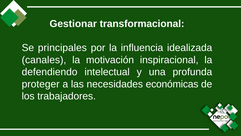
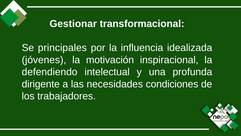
canales: canales -> jóvenes
proteger: proteger -> dirigente
económicas: económicas -> condiciones
